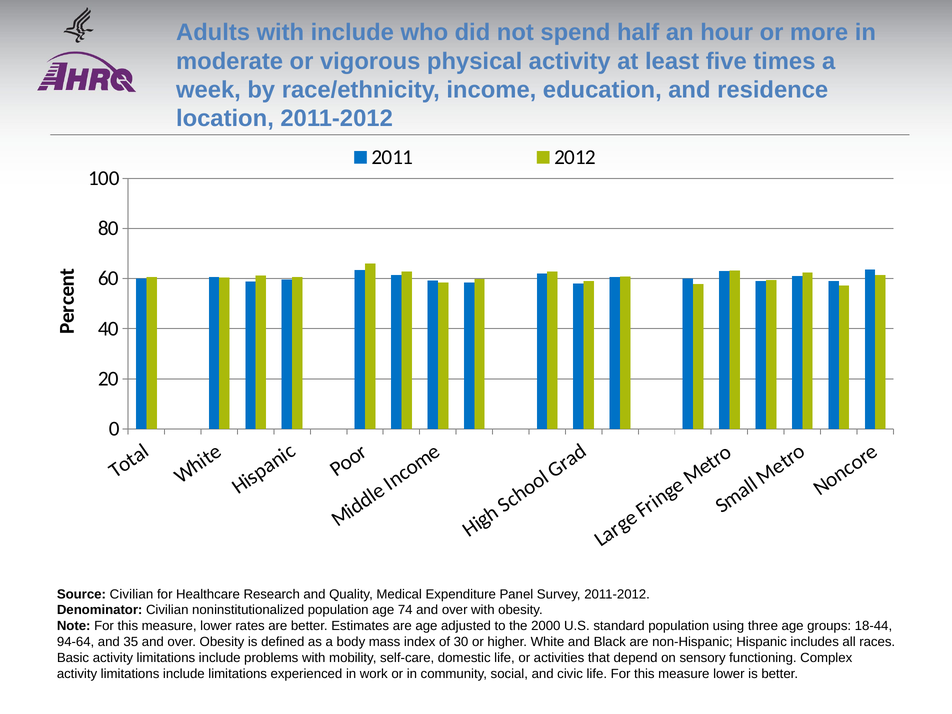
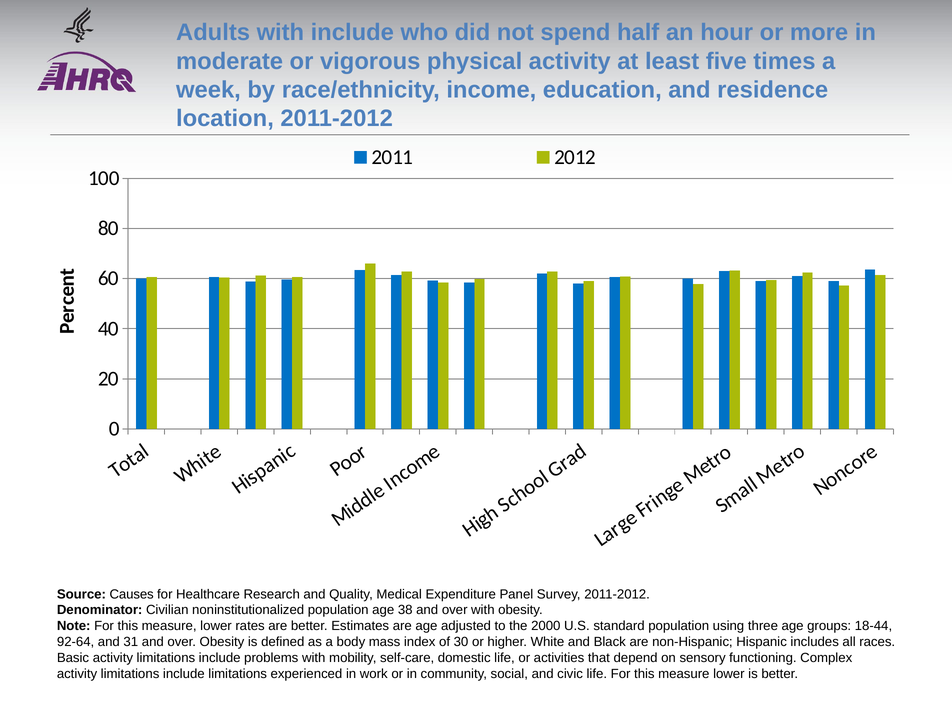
Source Civilian: Civilian -> Causes
74: 74 -> 38
94-64: 94-64 -> 92-64
35: 35 -> 31
